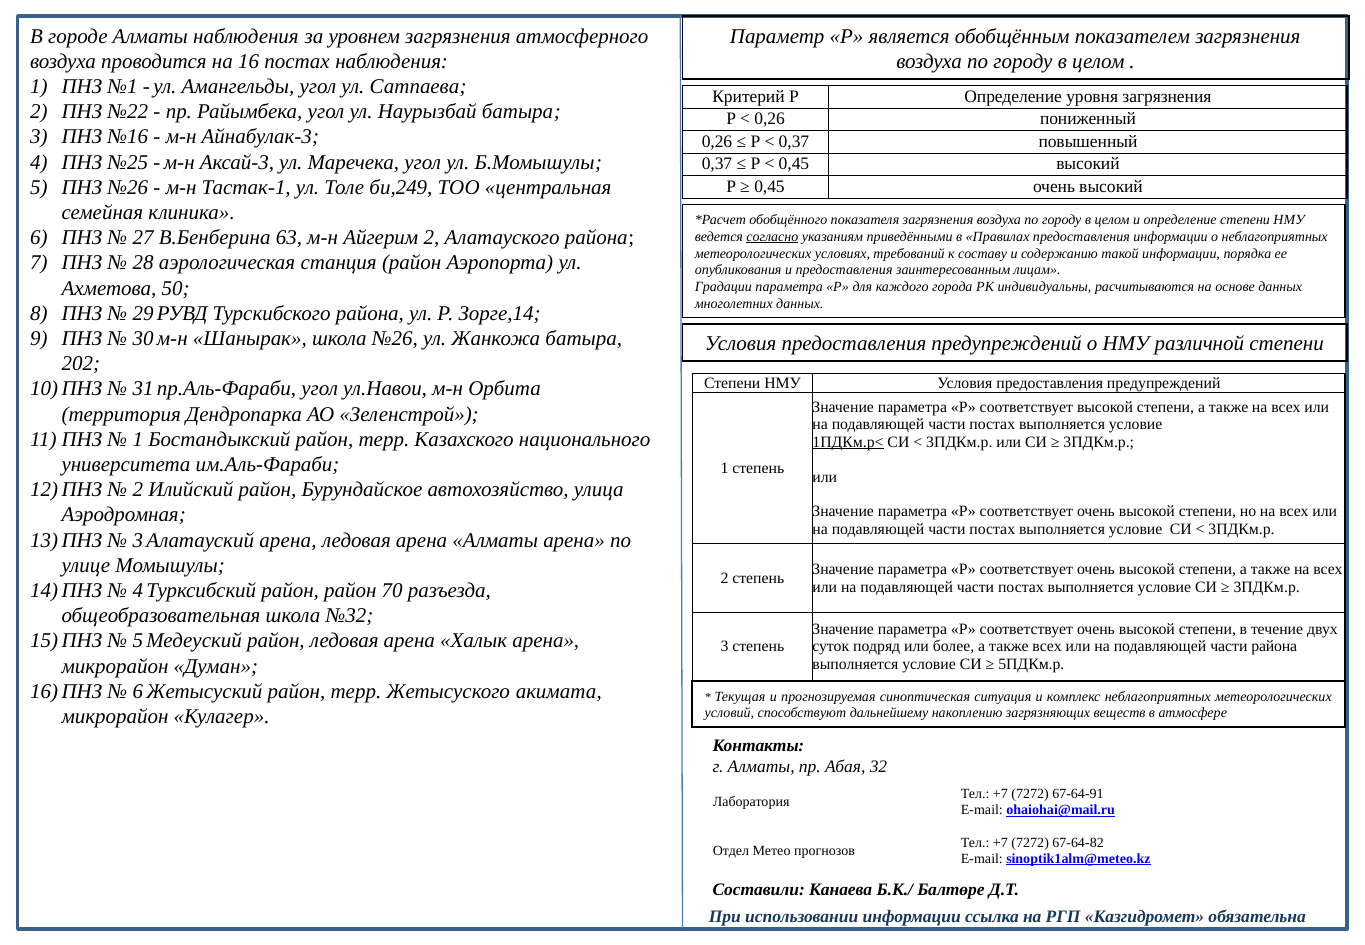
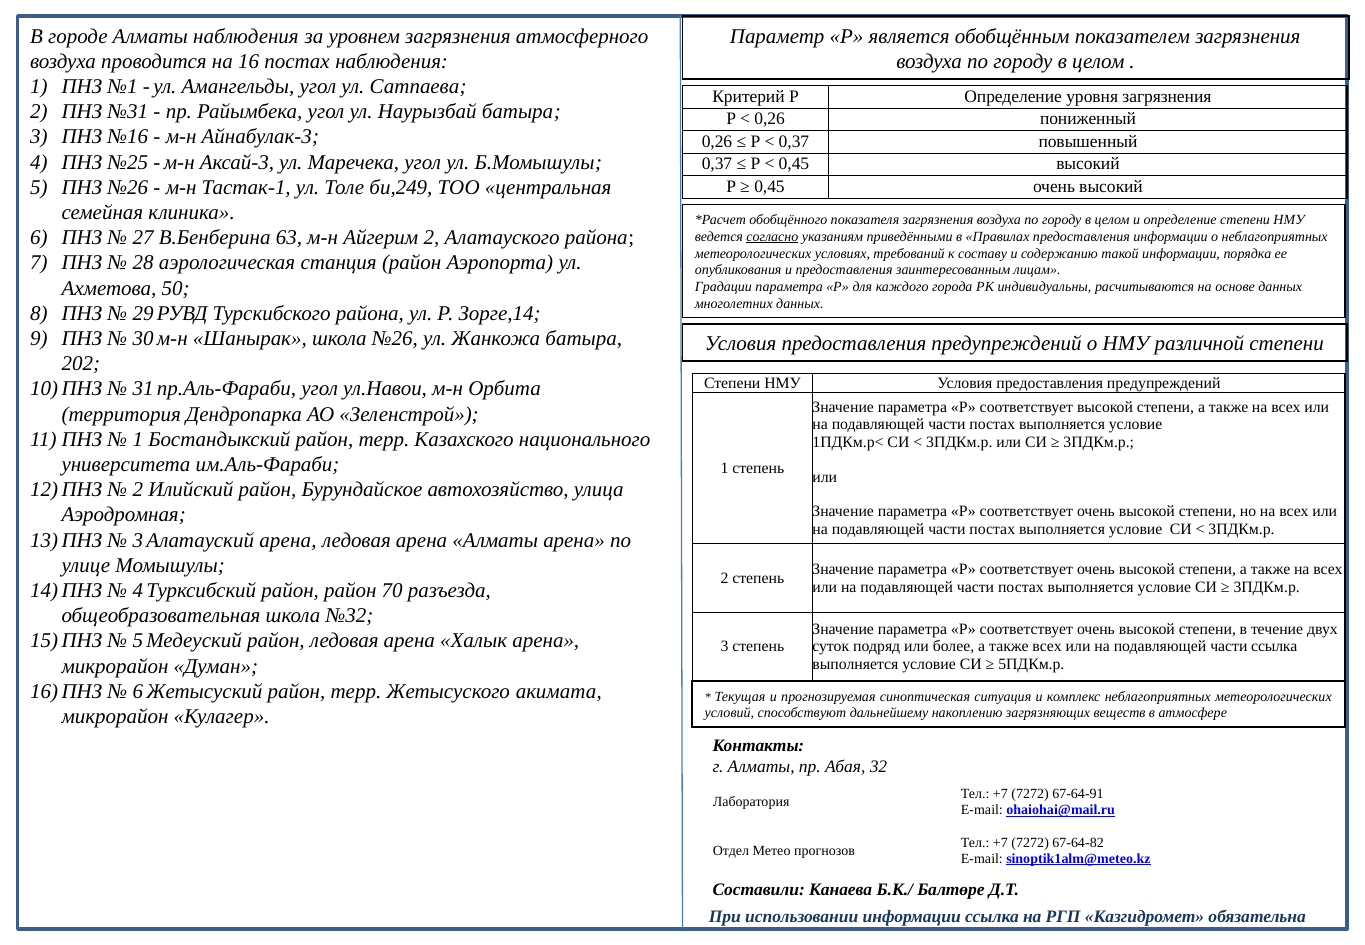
№22: №22 -> №31
1ПДКм.р< underline: present -> none
части района: района -> ссылка
